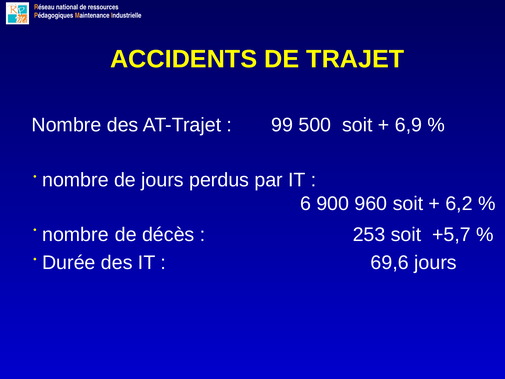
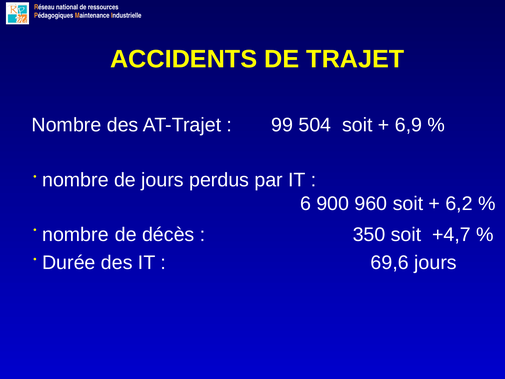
500: 500 -> 504
253: 253 -> 350
+5,7: +5,7 -> +4,7
